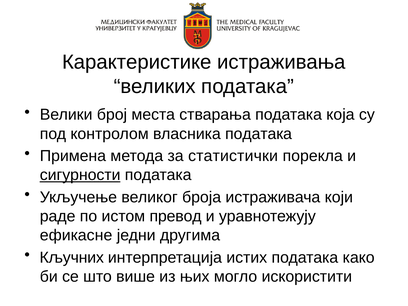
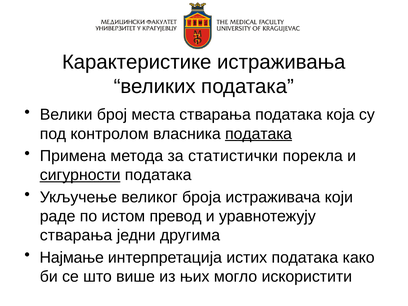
података at (259, 134) underline: none -> present
ефикасне at (76, 235): ефикасне -> стварања
Кључних: Кључних -> Најмање
